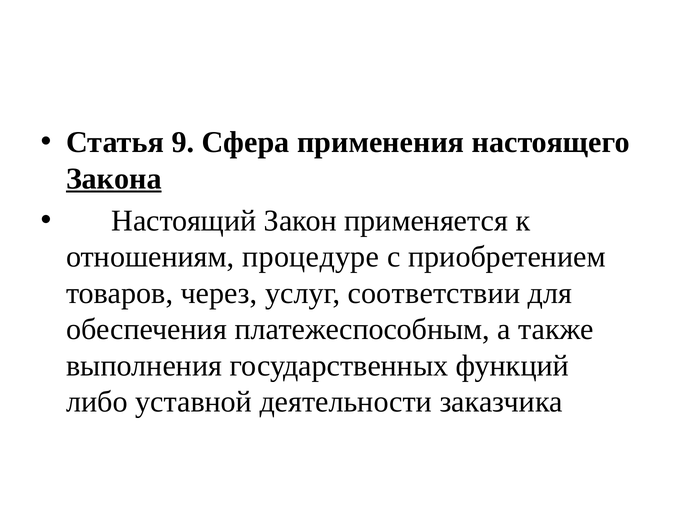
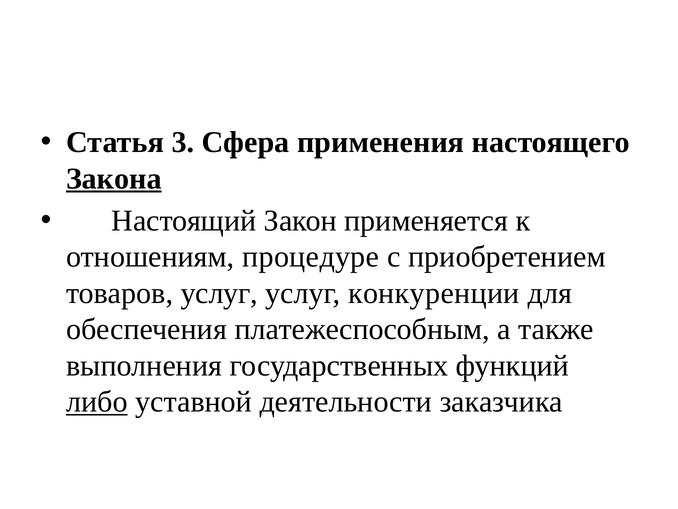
9: 9 -> 3
товаров через: через -> услуг
соответствии: соответствии -> конкуренции
либо underline: none -> present
